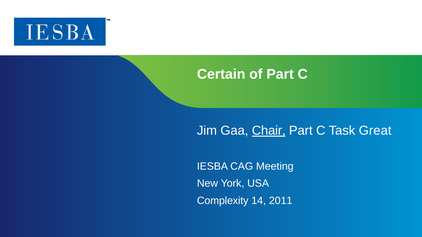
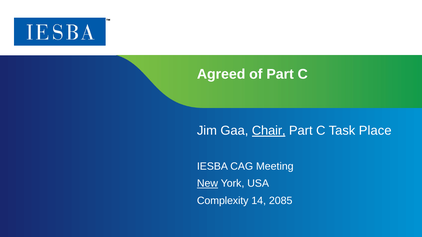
Certain: Certain -> Agreed
Great: Great -> Place
New underline: none -> present
2011: 2011 -> 2085
